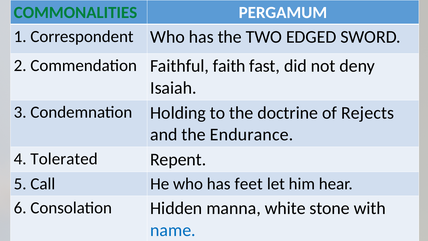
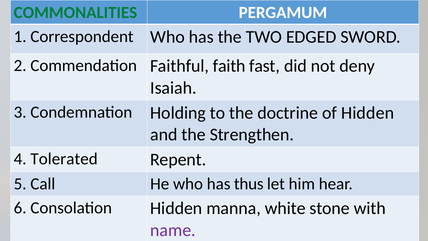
of Rejects: Rejects -> Hidden
Endurance: Endurance -> Strengthen
feet: feet -> thus
name colour: blue -> purple
